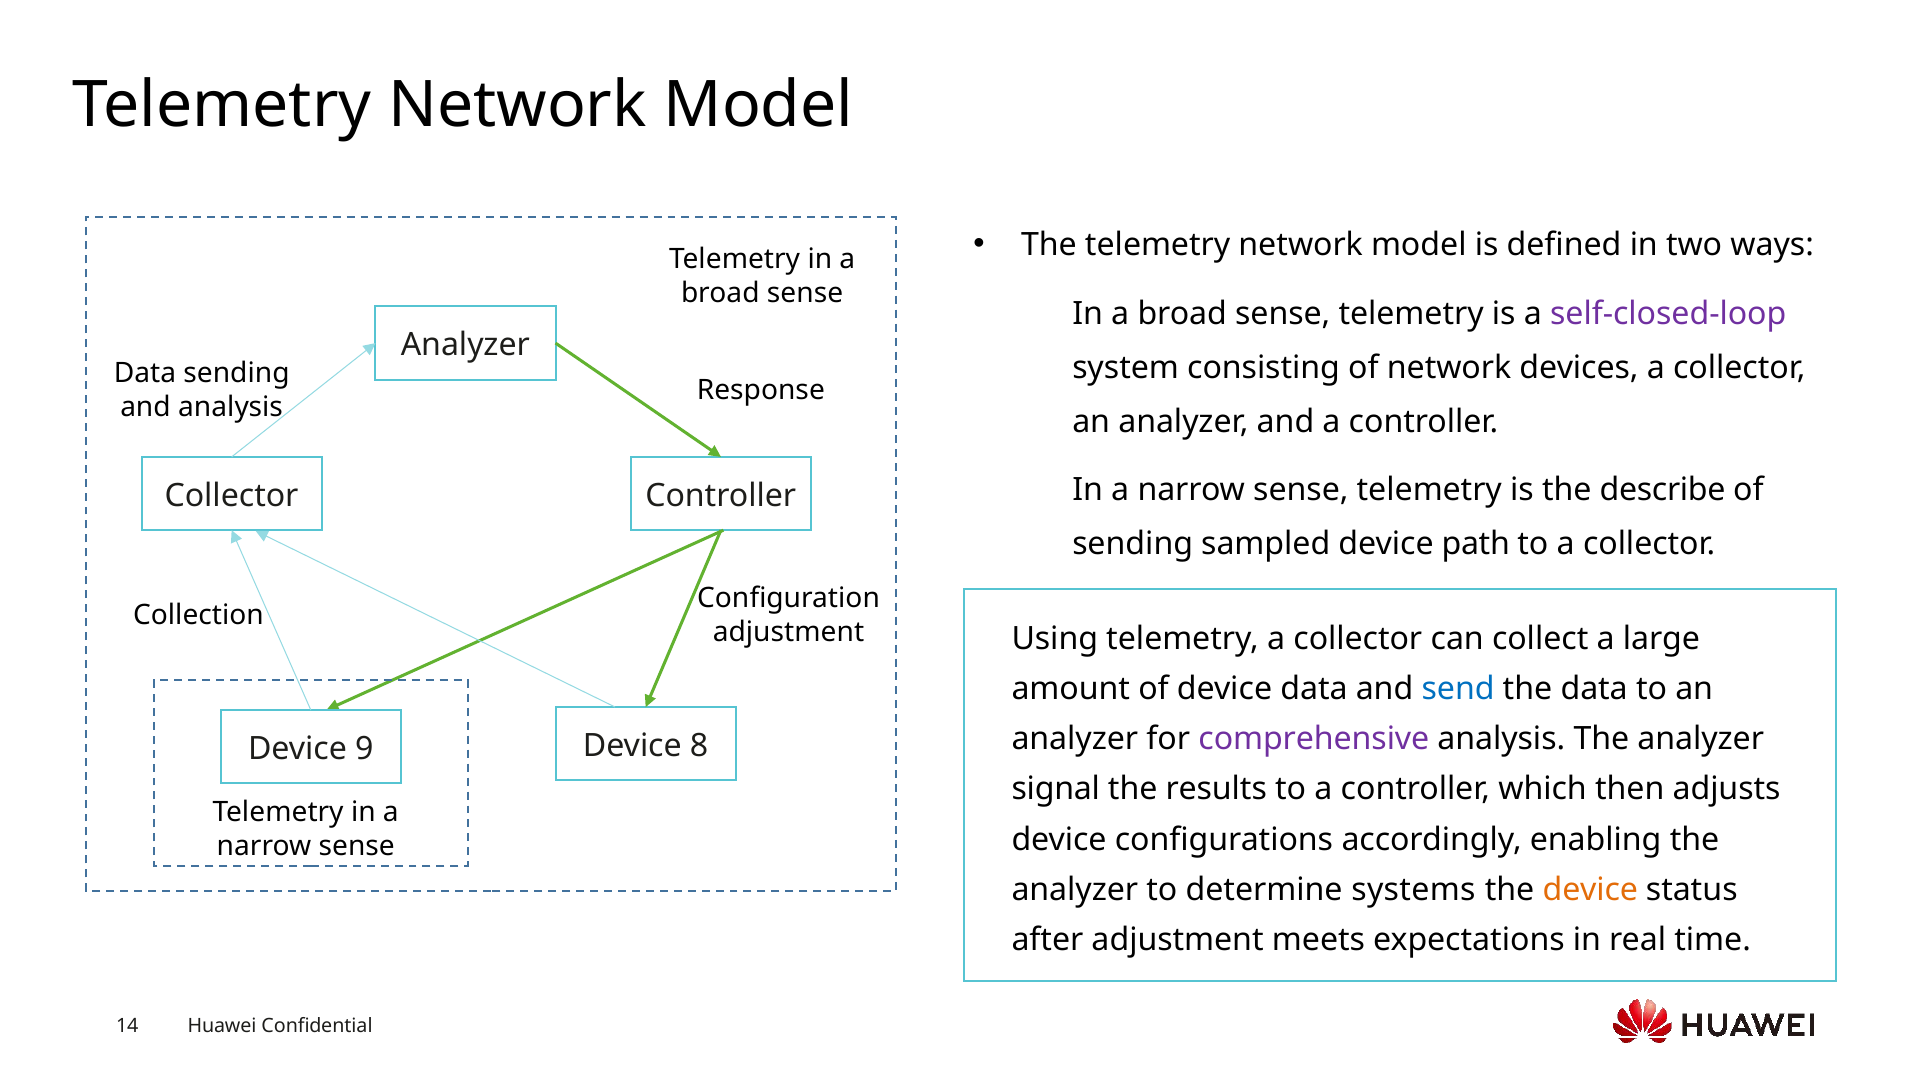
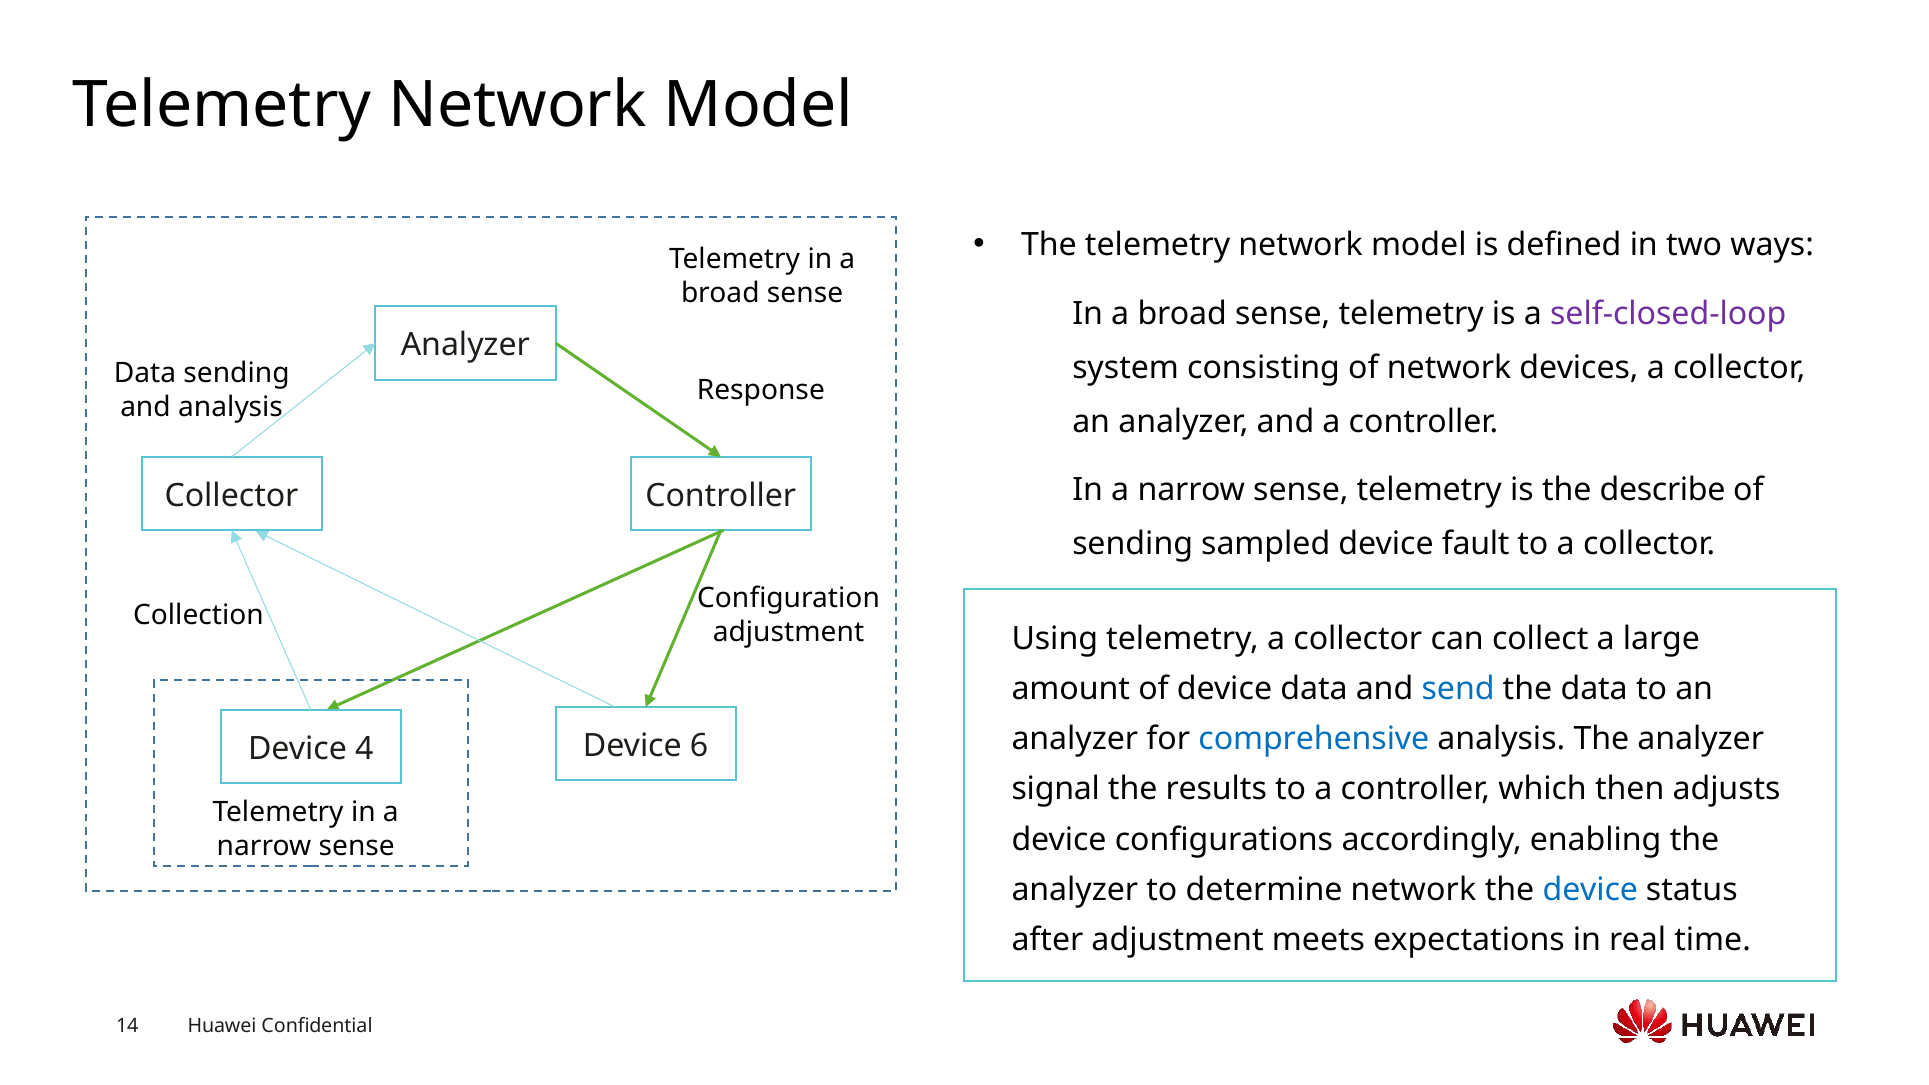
path: path -> fault
comprehensive colour: purple -> blue
9: 9 -> 4
8: 8 -> 6
determine systems: systems -> network
device at (1590, 890) colour: orange -> blue
